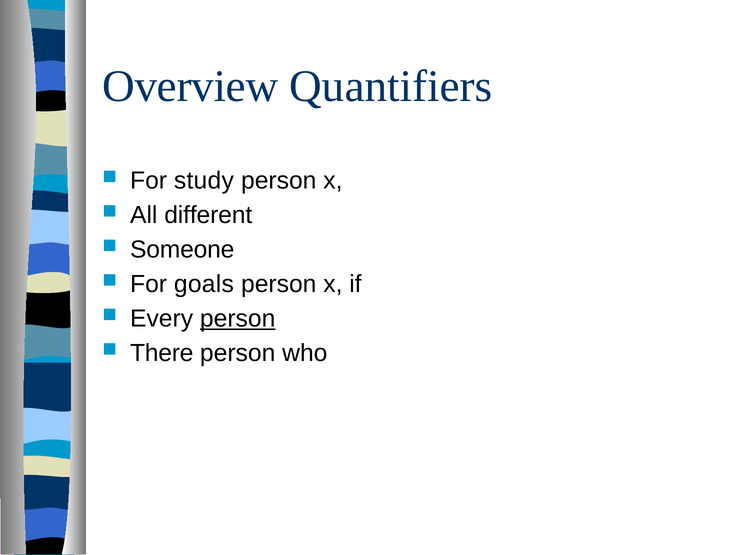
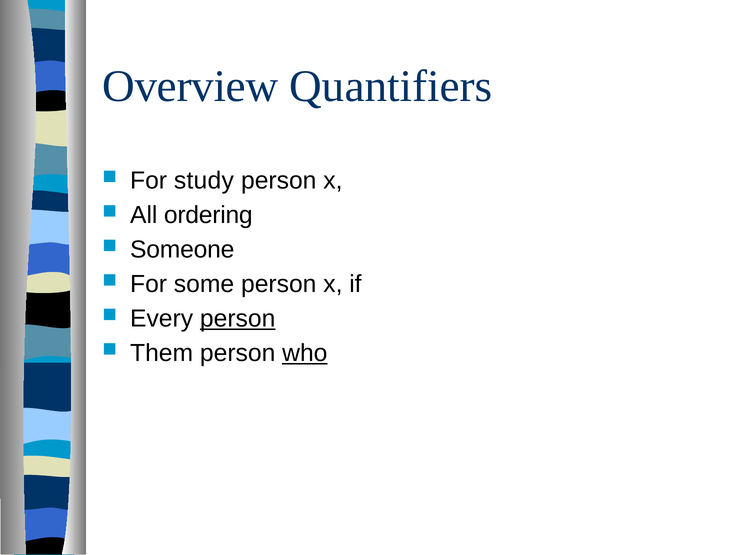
different: different -> ordering
goals: goals -> some
There: There -> Them
who underline: none -> present
